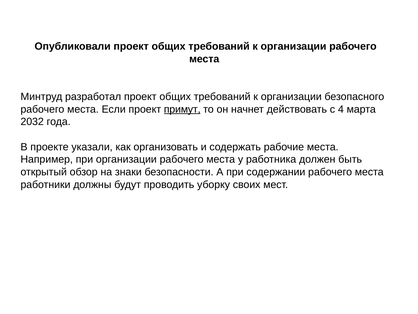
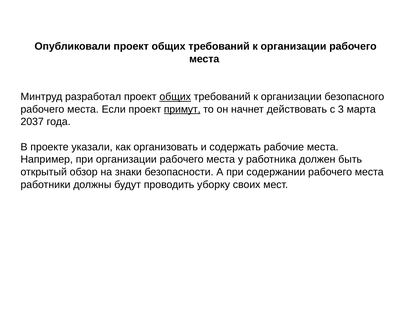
общих at (175, 97) underline: none -> present
4: 4 -> 3
2032: 2032 -> 2037
